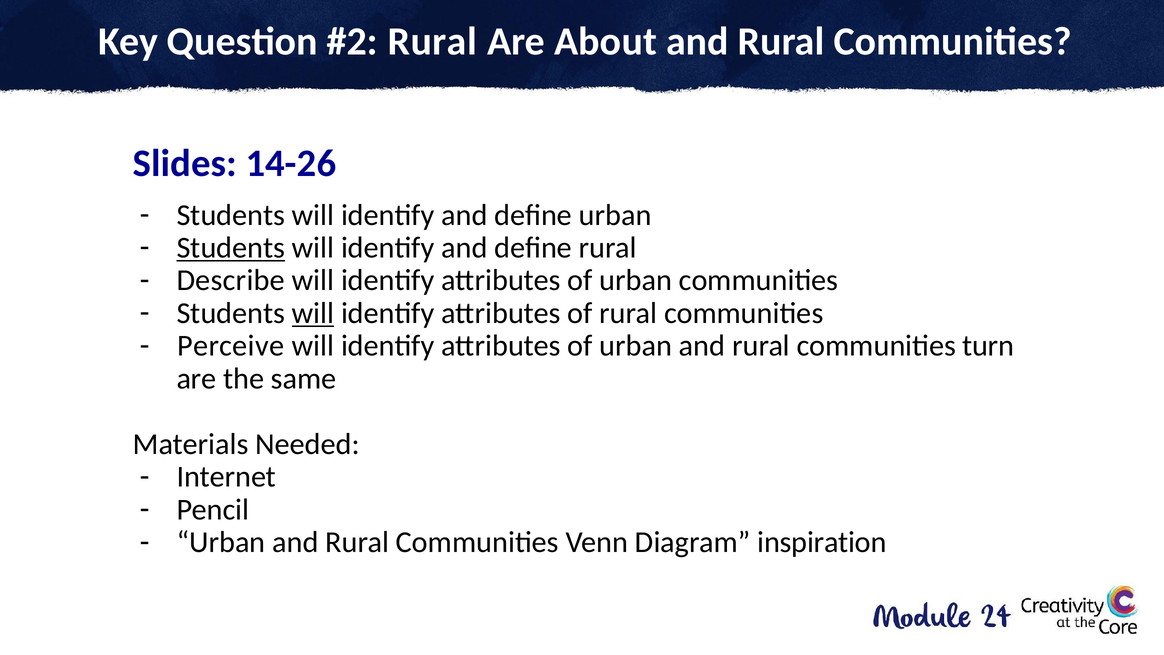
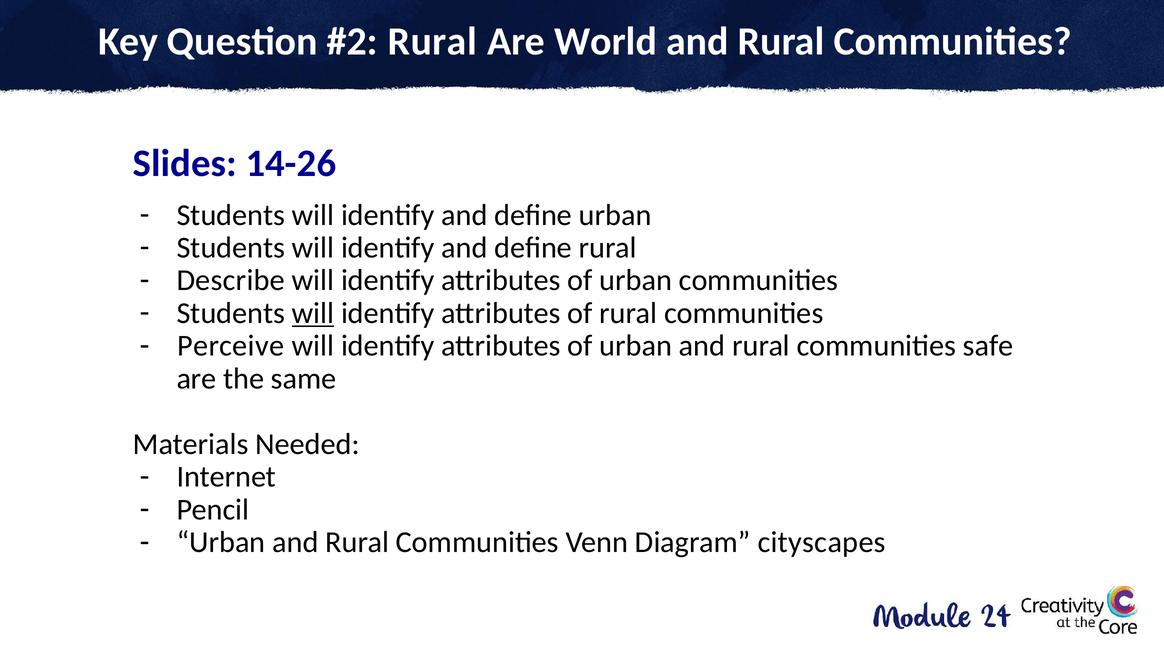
About: About -> World
Students at (231, 248) underline: present -> none
turn: turn -> safe
inspiration: inspiration -> cityscapes
